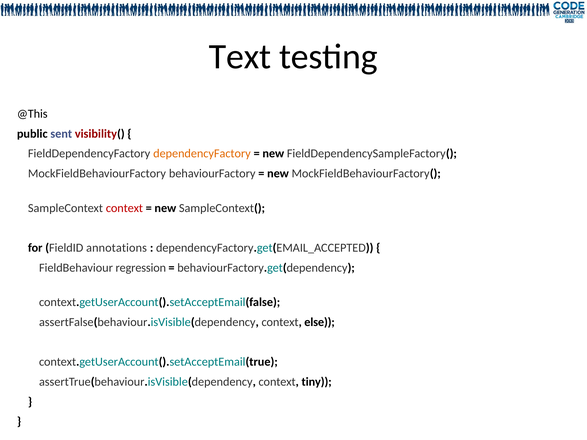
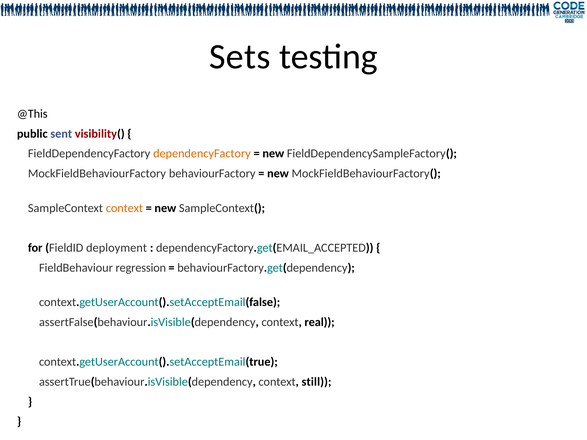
Text: Text -> Sets
context at (124, 208) colour: red -> orange
annotations: annotations -> deployment
else: else -> real
tiny: tiny -> still
